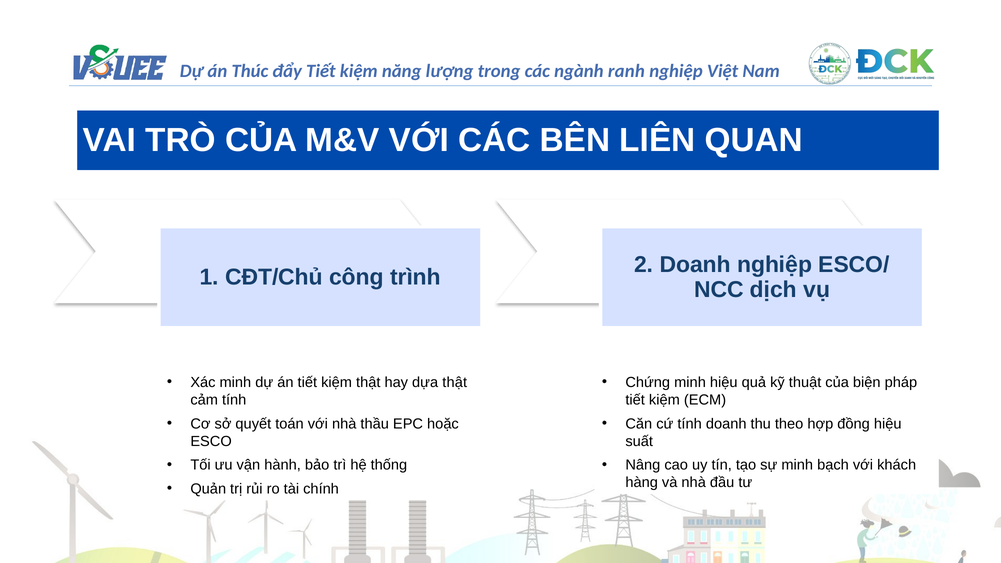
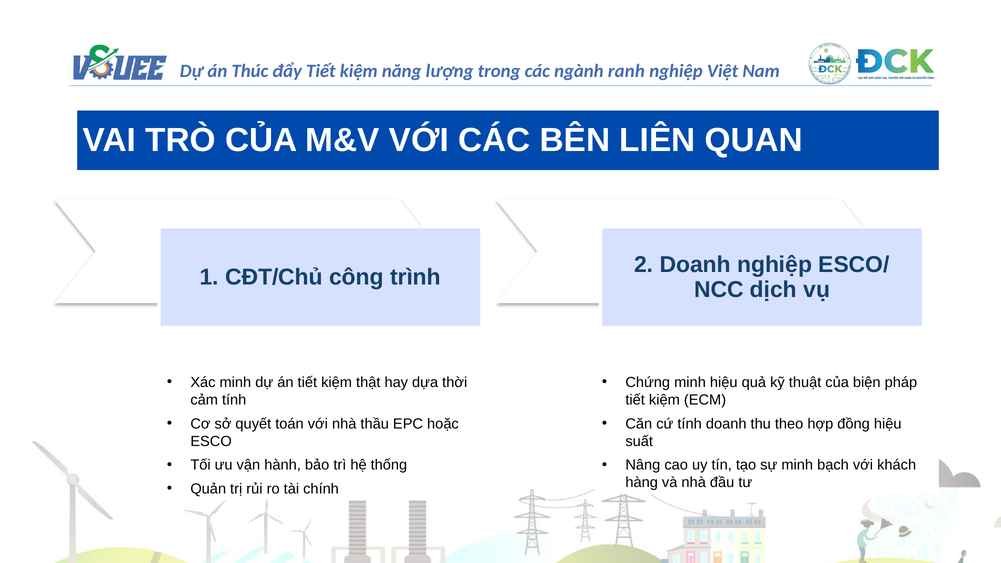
dựa thật: thật -> thời
